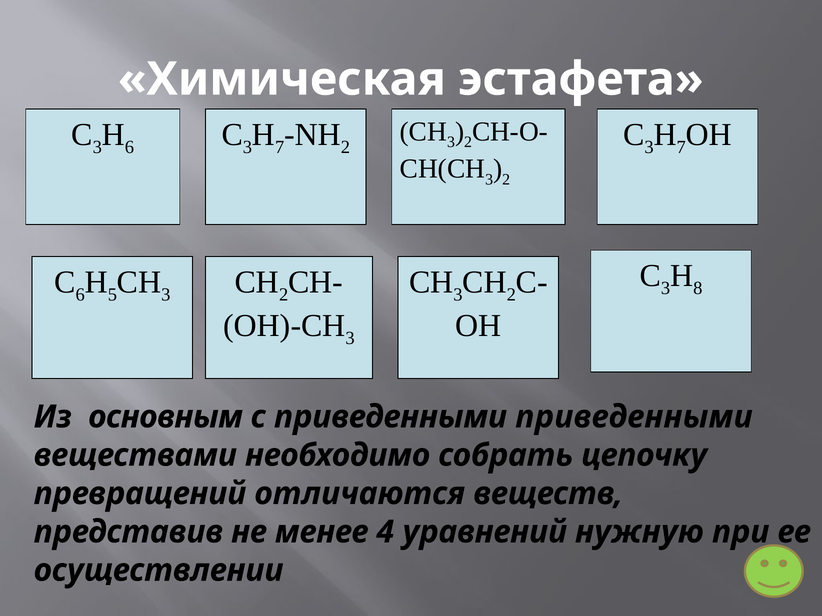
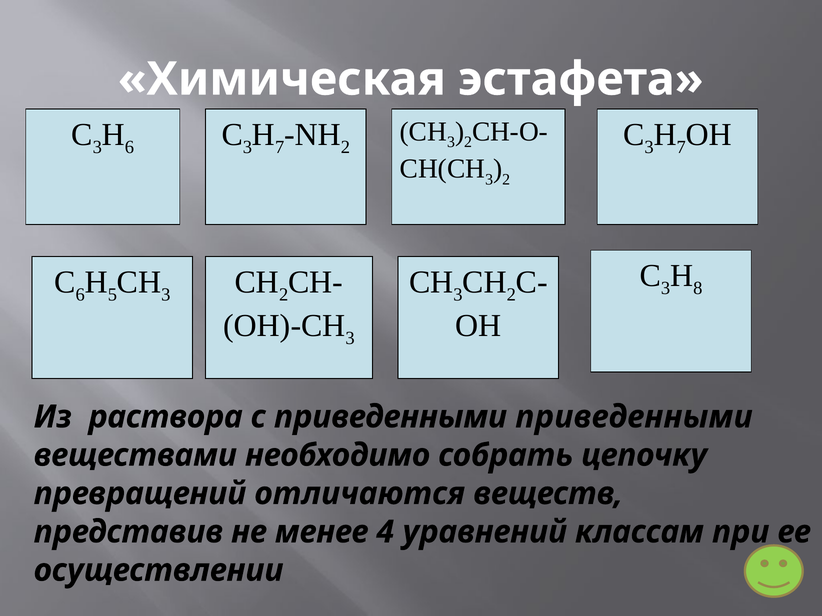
основным: основным -> раствора
нужную: нужную -> классам
